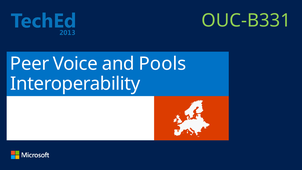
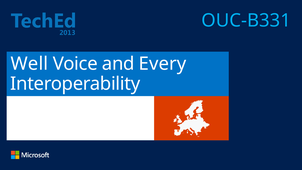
OUC-B331 colour: light green -> light blue
Peer: Peer -> Well
Pools: Pools -> Every
